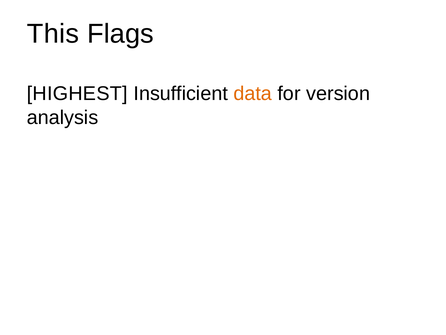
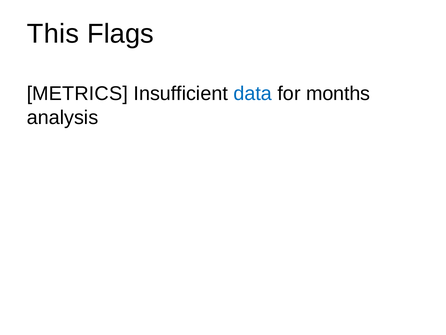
HIGHEST: HIGHEST -> METRICS
data colour: orange -> blue
version: version -> months
